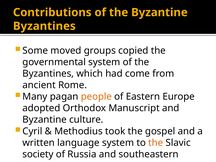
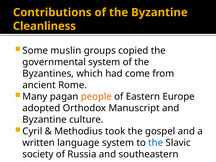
Byzantines at (44, 26): Byzantines -> Cleanliness
moved: moved -> muslin
the at (156, 143) colour: orange -> blue
